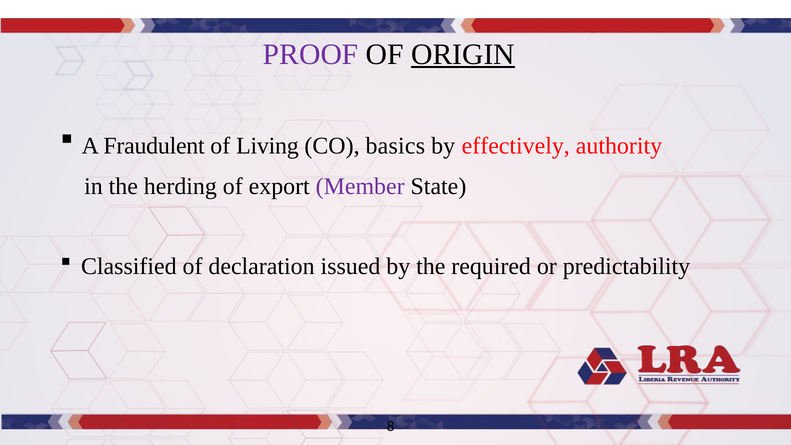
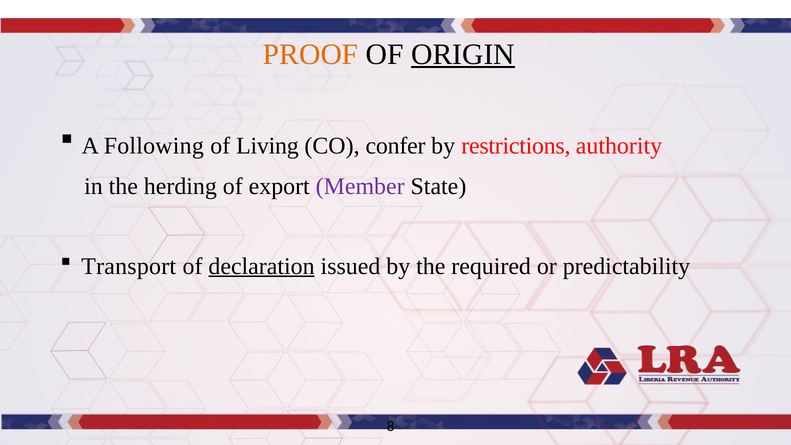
PROOF colour: purple -> orange
Fraudulent: Fraudulent -> Following
basics: basics -> confer
effectively: effectively -> restrictions
Classified: Classified -> Transport
declaration underline: none -> present
